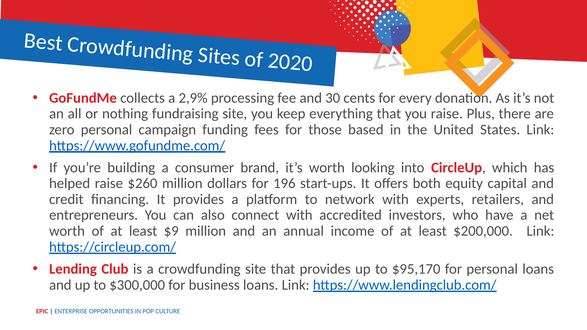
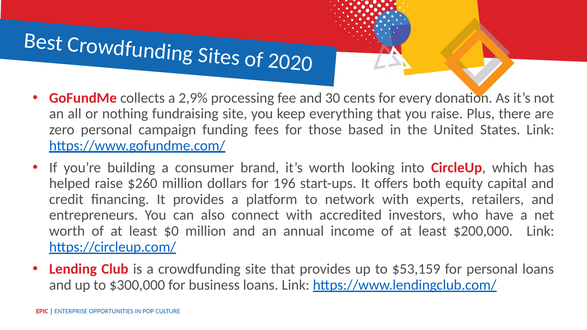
$9: $9 -> $0
$95,170: $95,170 -> $53,159
